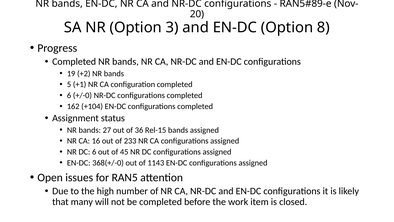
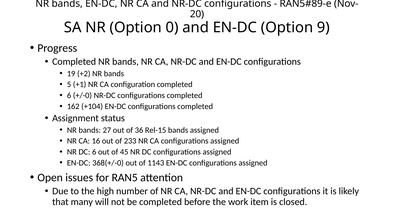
3: 3 -> 0
8: 8 -> 9
